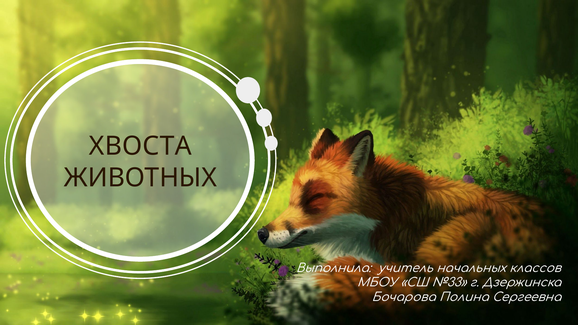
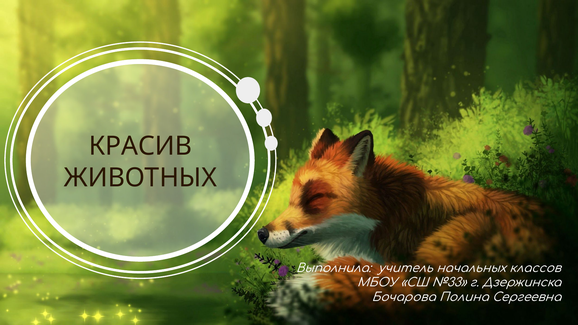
ХВОСТА: ХВОСТА -> КРАСИВ
